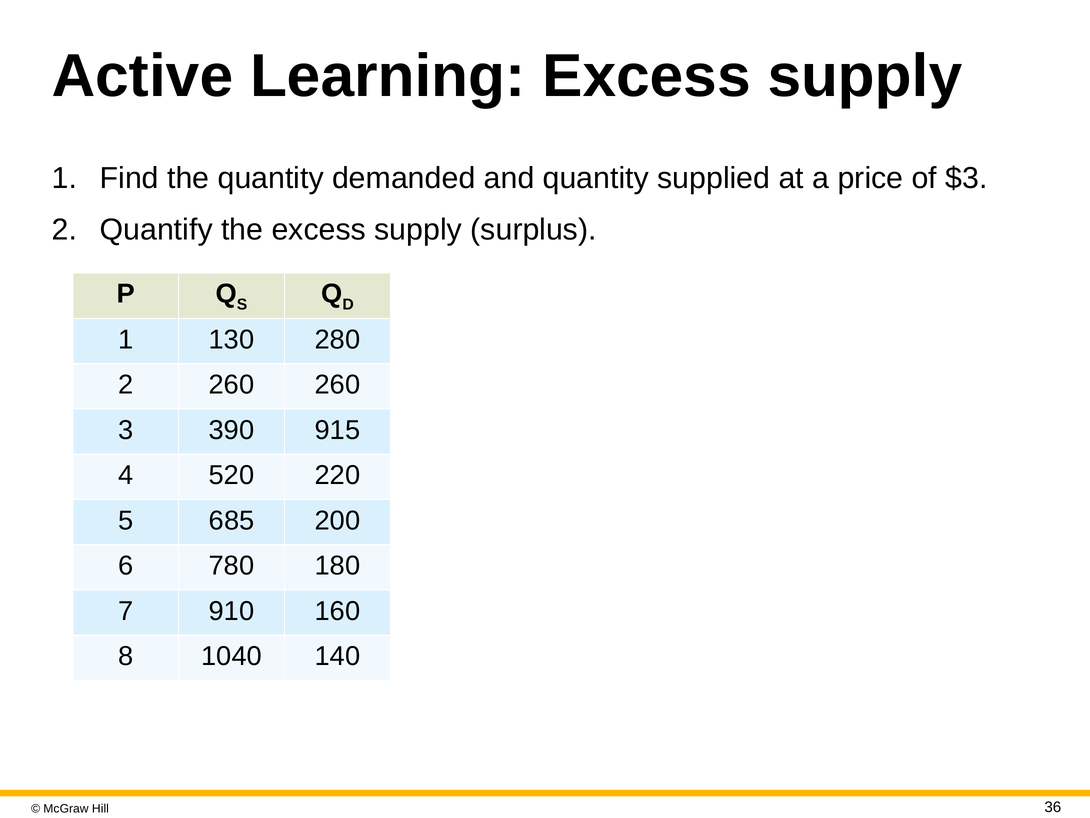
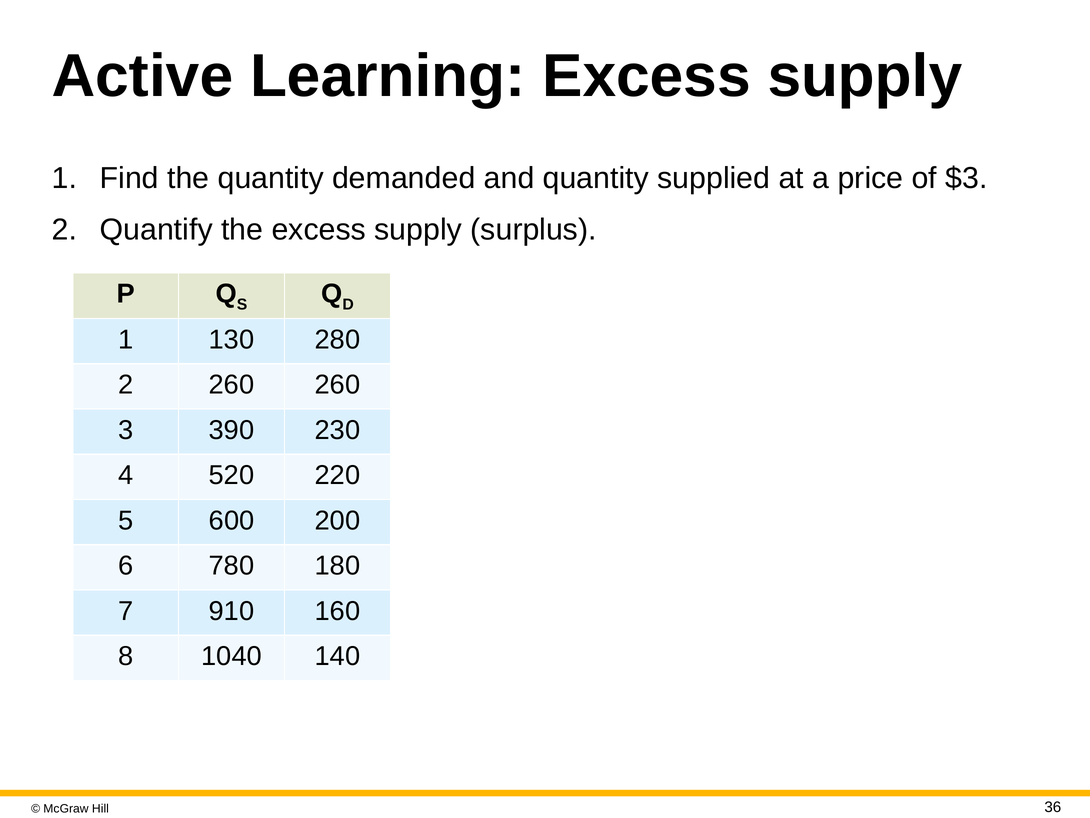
915: 915 -> 230
685: 685 -> 600
